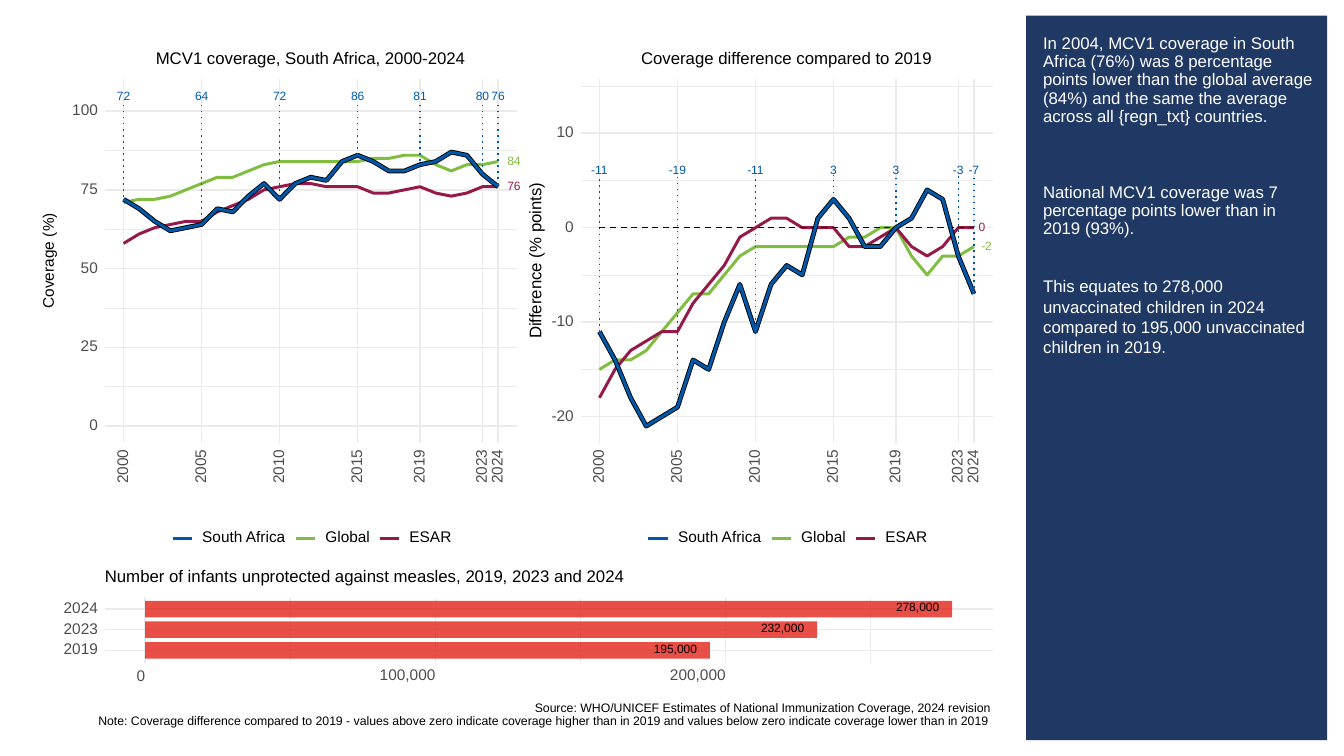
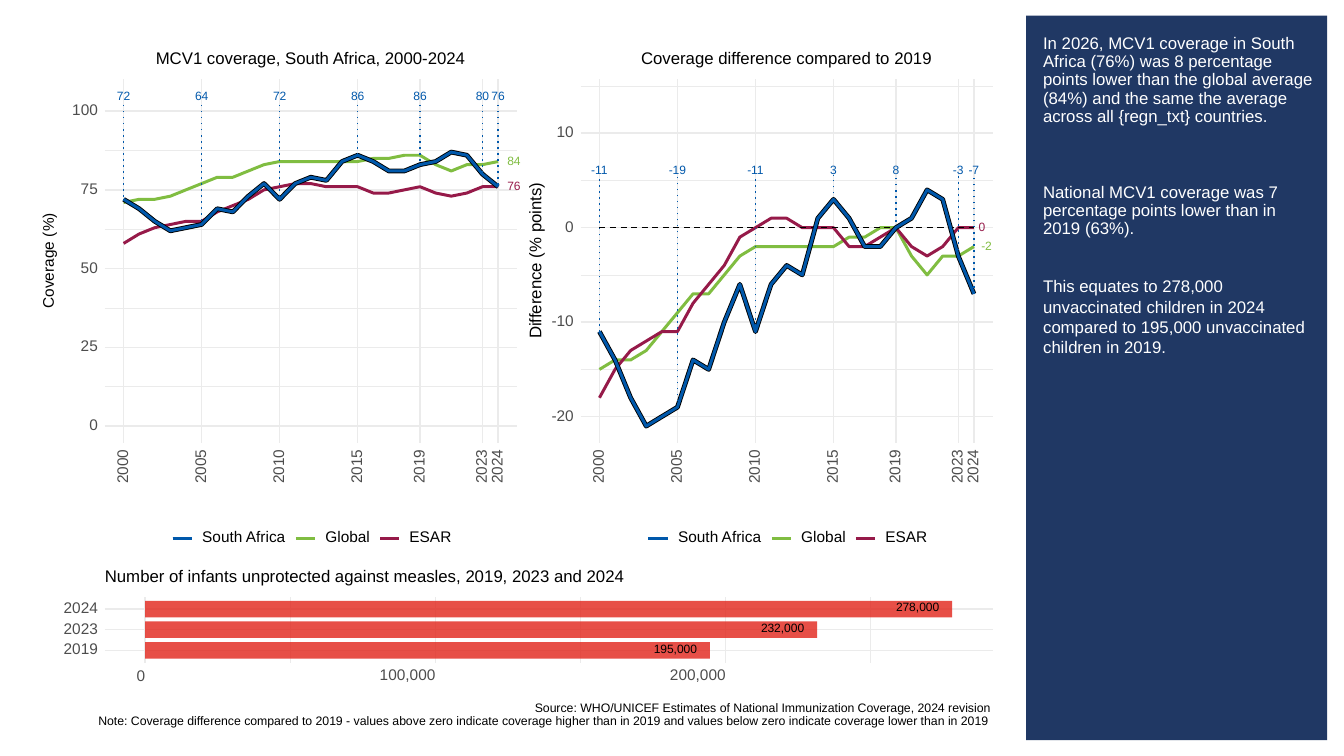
2004: 2004 -> 2026
86 81: 81 -> 86
3 3: 3 -> 8
93%: 93% -> 63%
